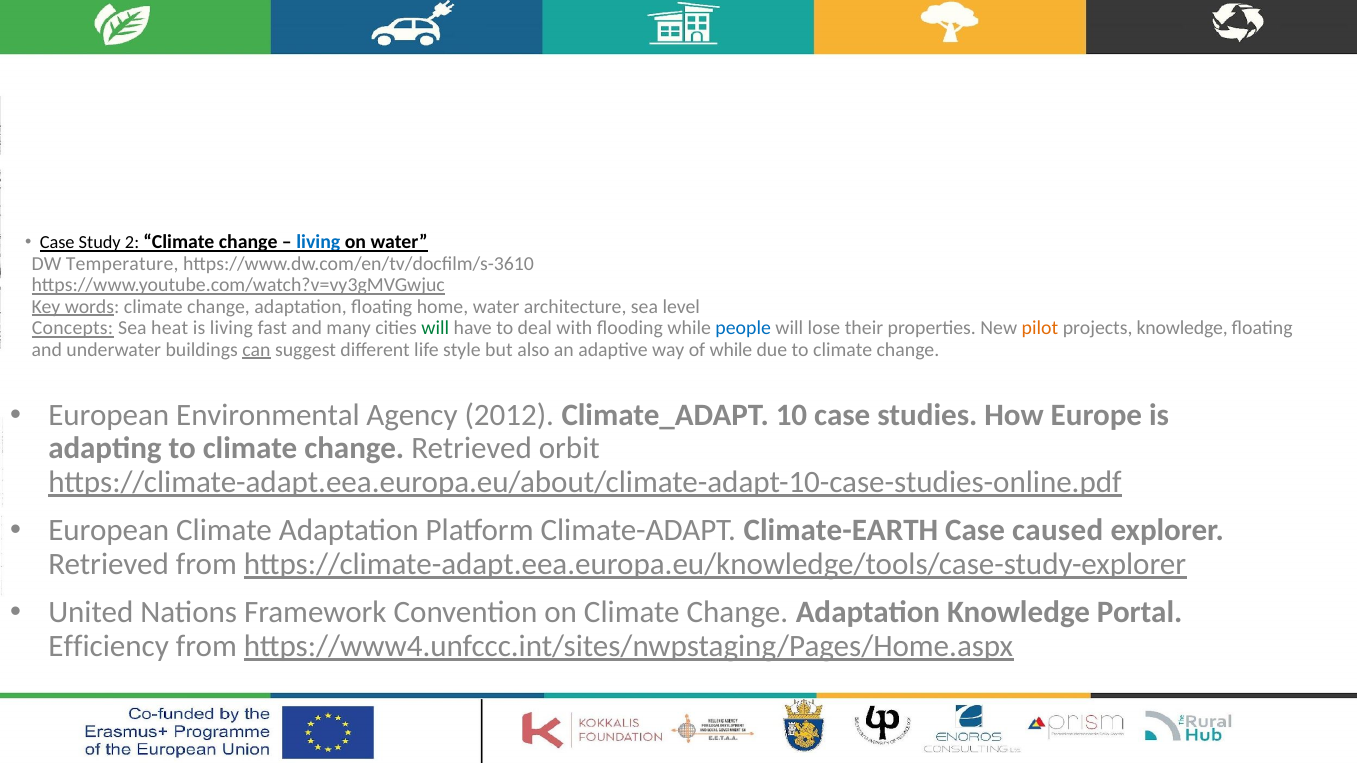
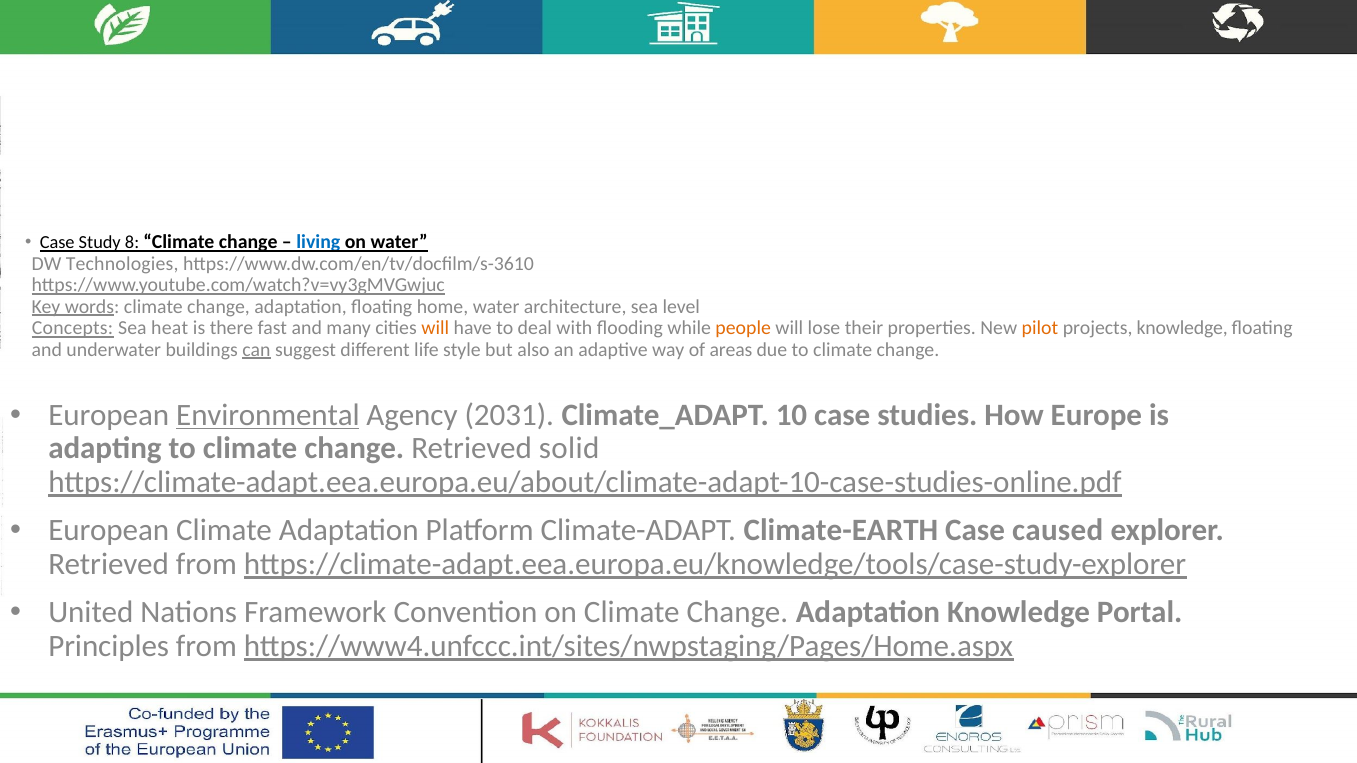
2: 2 -> 8
Temperature: Temperature -> Technologies
is living: living -> there
will at (435, 328) colour: green -> orange
people colour: blue -> orange
of while: while -> areas
Environmental underline: none -> present
2012: 2012 -> 2031
orbit: orbit -> solid
Efficiency: Efficiency -> Principles
